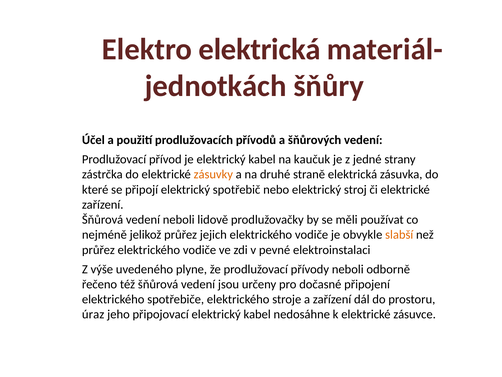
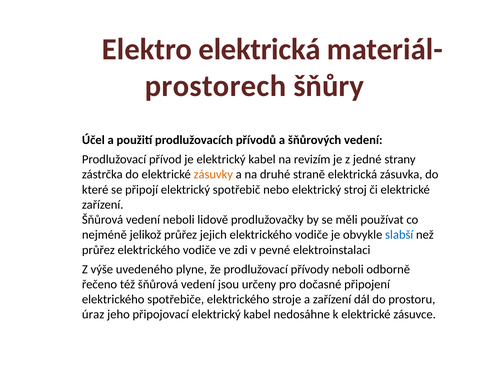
jednotkách: jednotkách -> prostorech
kaučuk: kaučuk -> revizím
slabší colour: orange -> blue
